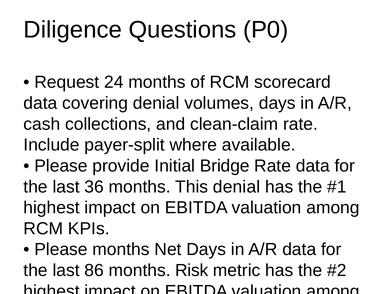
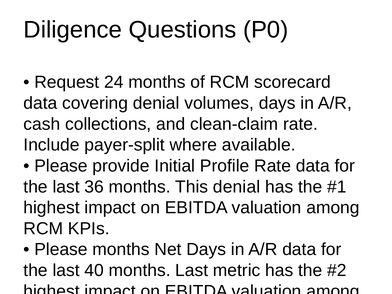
Bridge: Bridge -> Profile
86: 86 -> 40
months Risk: Risk -> Last
